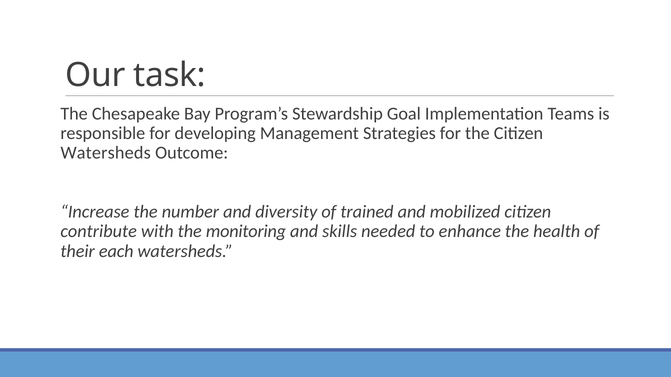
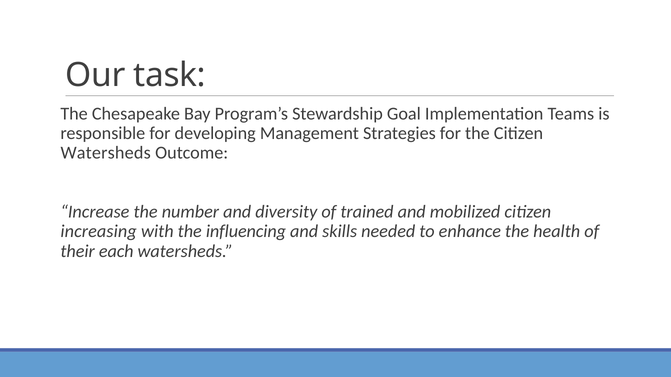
contribute: contribute -> increasing
monitoring: monitoring -> influencing
